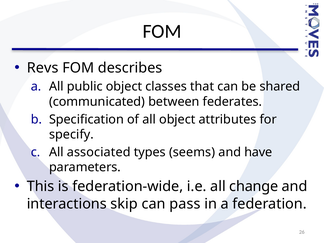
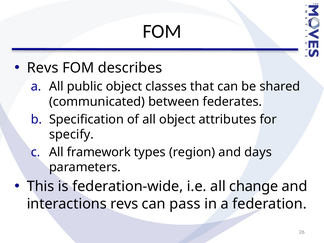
associated: associated -> framework
seems: seems -> region
have: have -> days
interactions skip: skip -> revs
